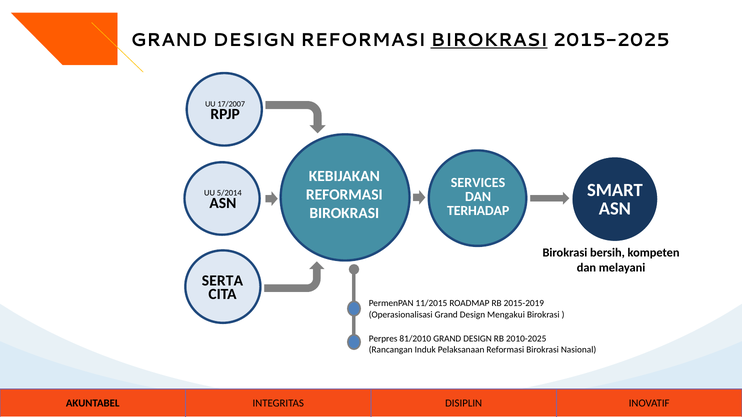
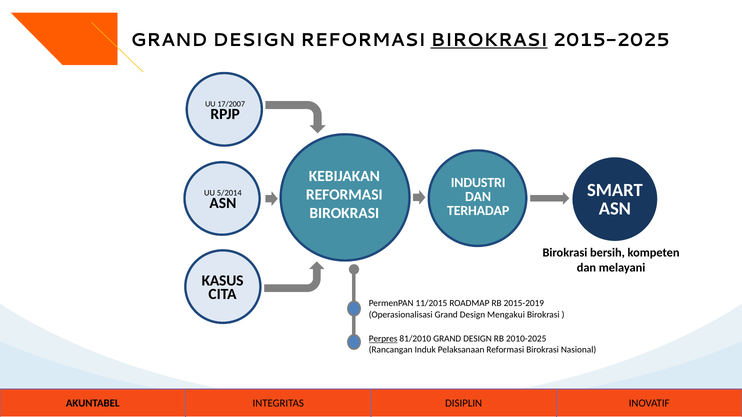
SERVICES: SERVICES -> INDUSTRI
SERTA: SERTA -> KASUS
Perpres underline: none -> present
